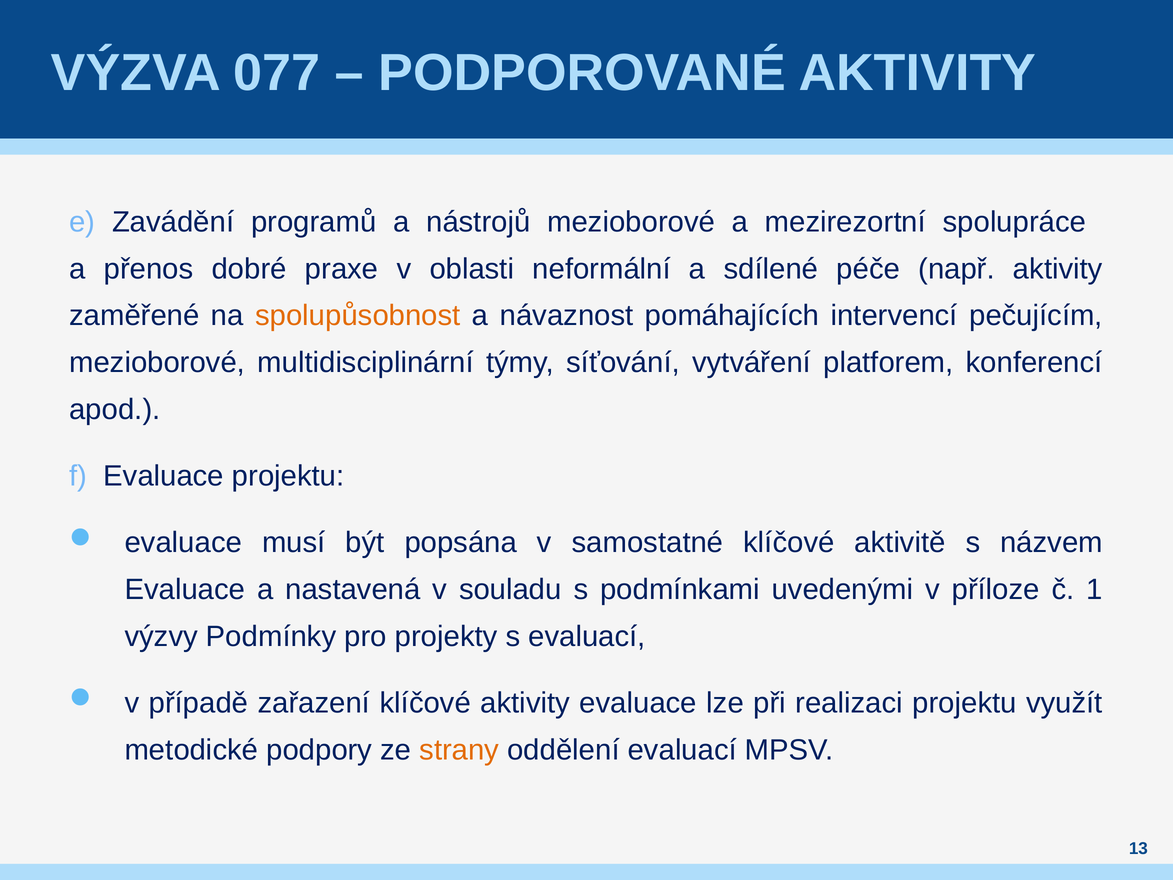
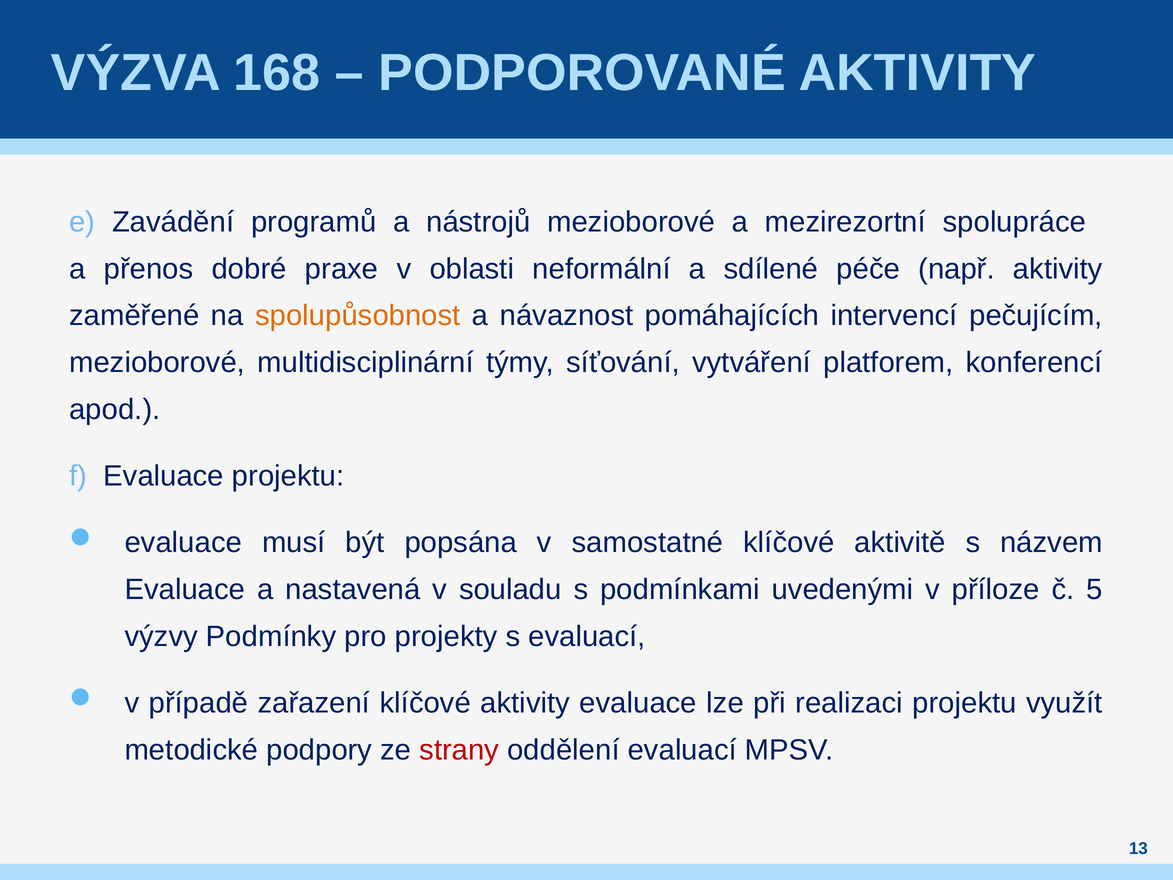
077: 077 -> 168
1: 1 -> 5
strany colour: orange -> red
